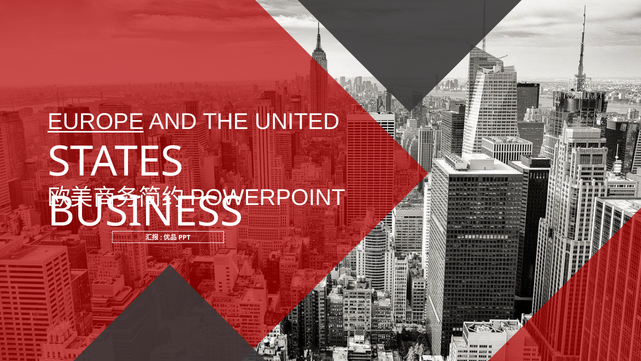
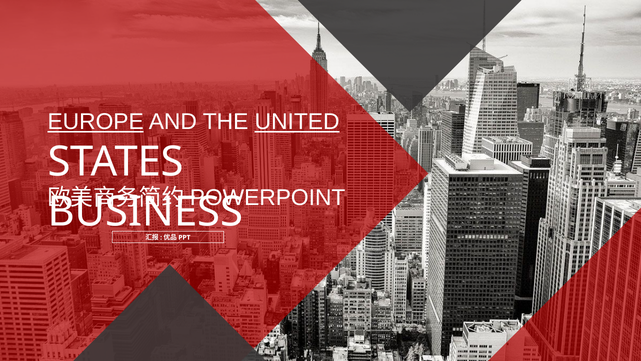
UNITED underline: none -> present
